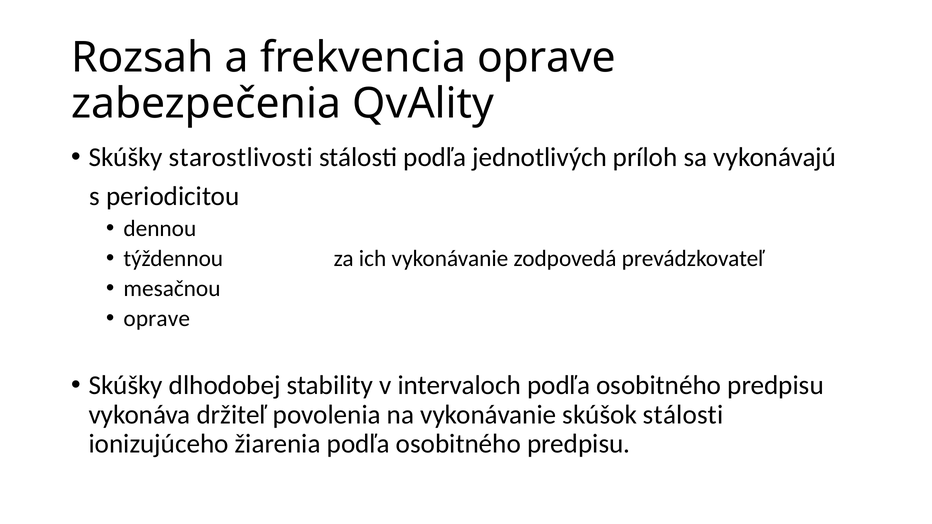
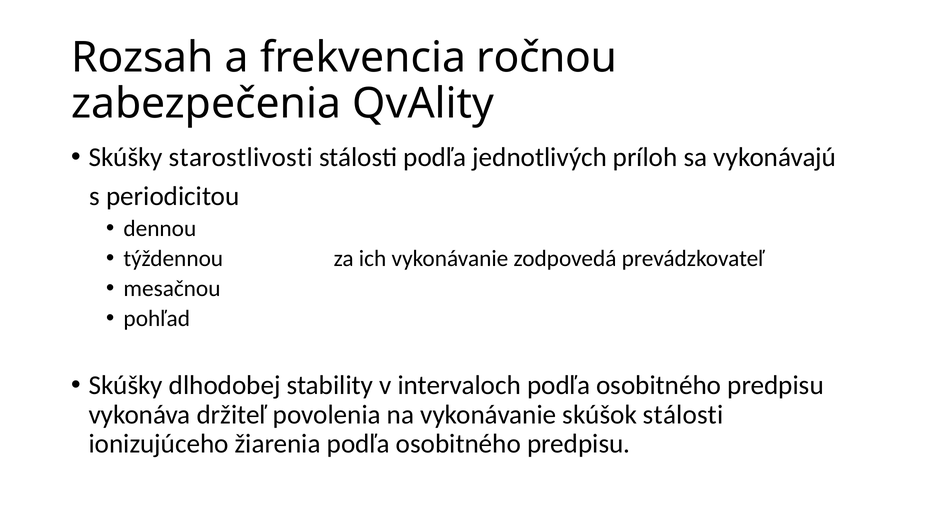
frekvencia oprave: oprave -> ročnou
oprave at (157, 319): oprave -> pohľad
